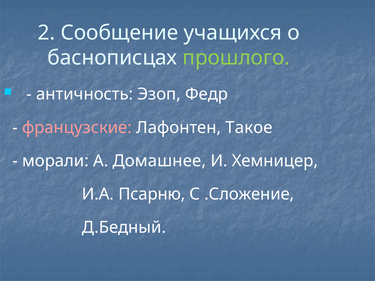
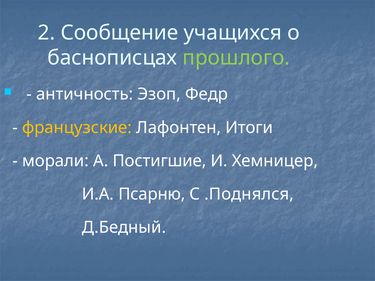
французские colour: pink -> yellow
Такое: Такое -> Итоги
Домашнее: Домашнее -> Постигшие
.Сложение: .Сложение -> .Поднялся
